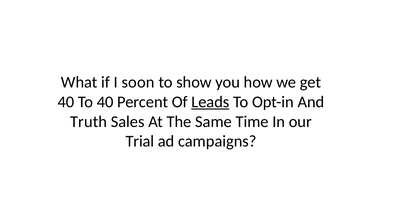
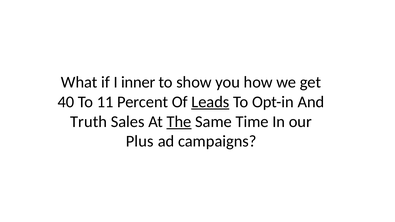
soon: soon -> inner
To 40: 40 -> 11
The underline: none -> present
Trial: Trial -> Plus
